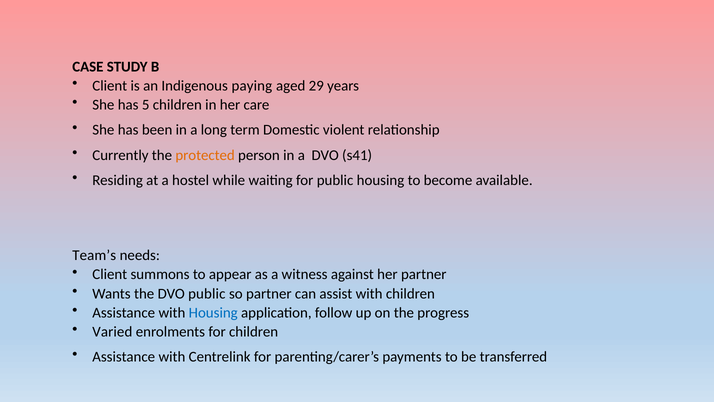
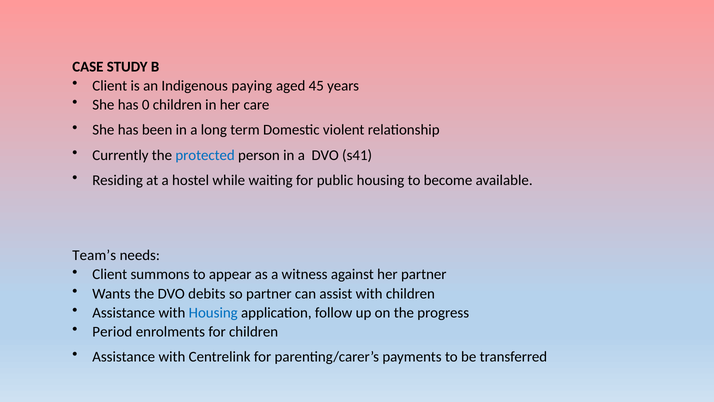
29: 29 -> 45
5: 5 -> 0
protected colour: orange -> blue
DVO public: public -> debits
Varied: Varied -> Period
